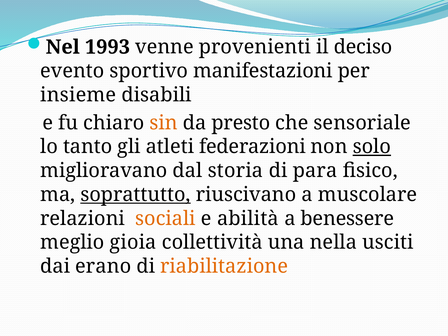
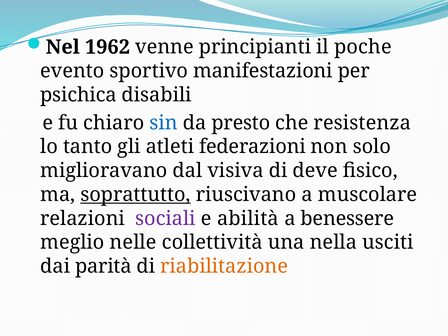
1993: 1993 -> 1962
provenienti: provenienti -> principianti
deciso: deciso -> poche
insieme: insieme -> psichica
sin colour: orange -> blue
sensoriale: sensoriale -> resistenza
solo underline: present -> none
storia: storia -> visiva
para: para -> deve
sociali colour: orange -> purple
gioia: gioia -> nelle
erano: erano -> parità
